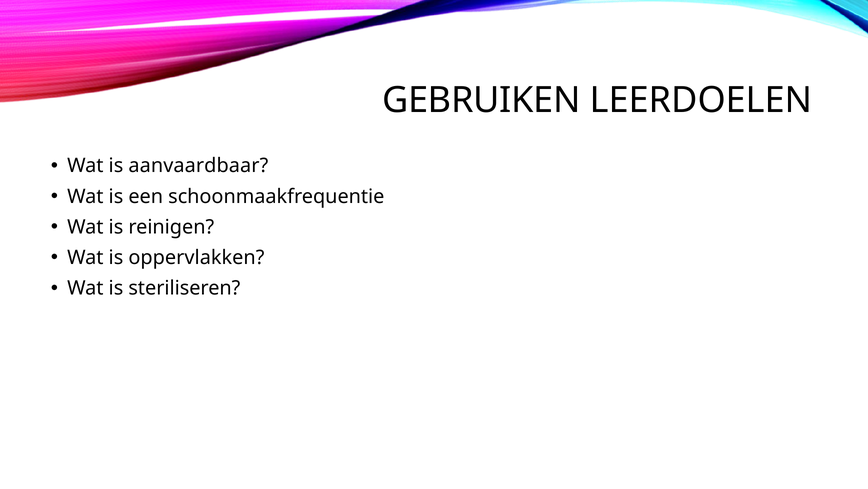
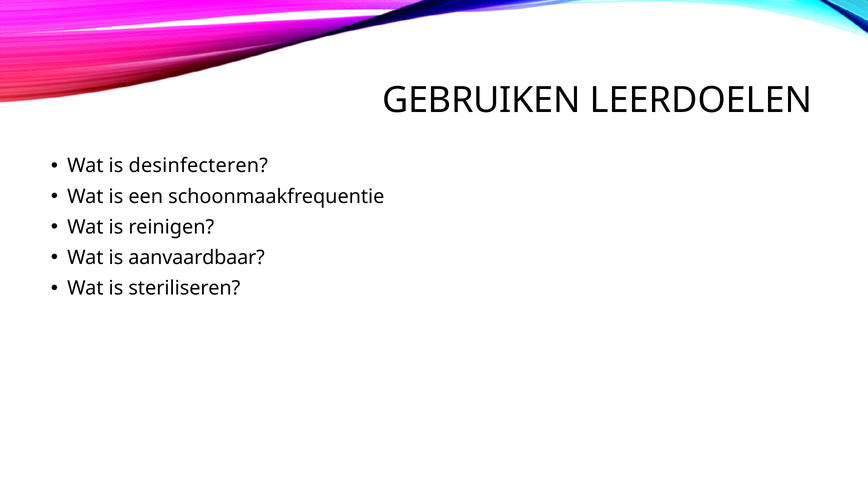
aanvaardbaar: aanvaardbaar -> desinfecteren
oppervlakken: oppervlakken -> aanvaardbaar
